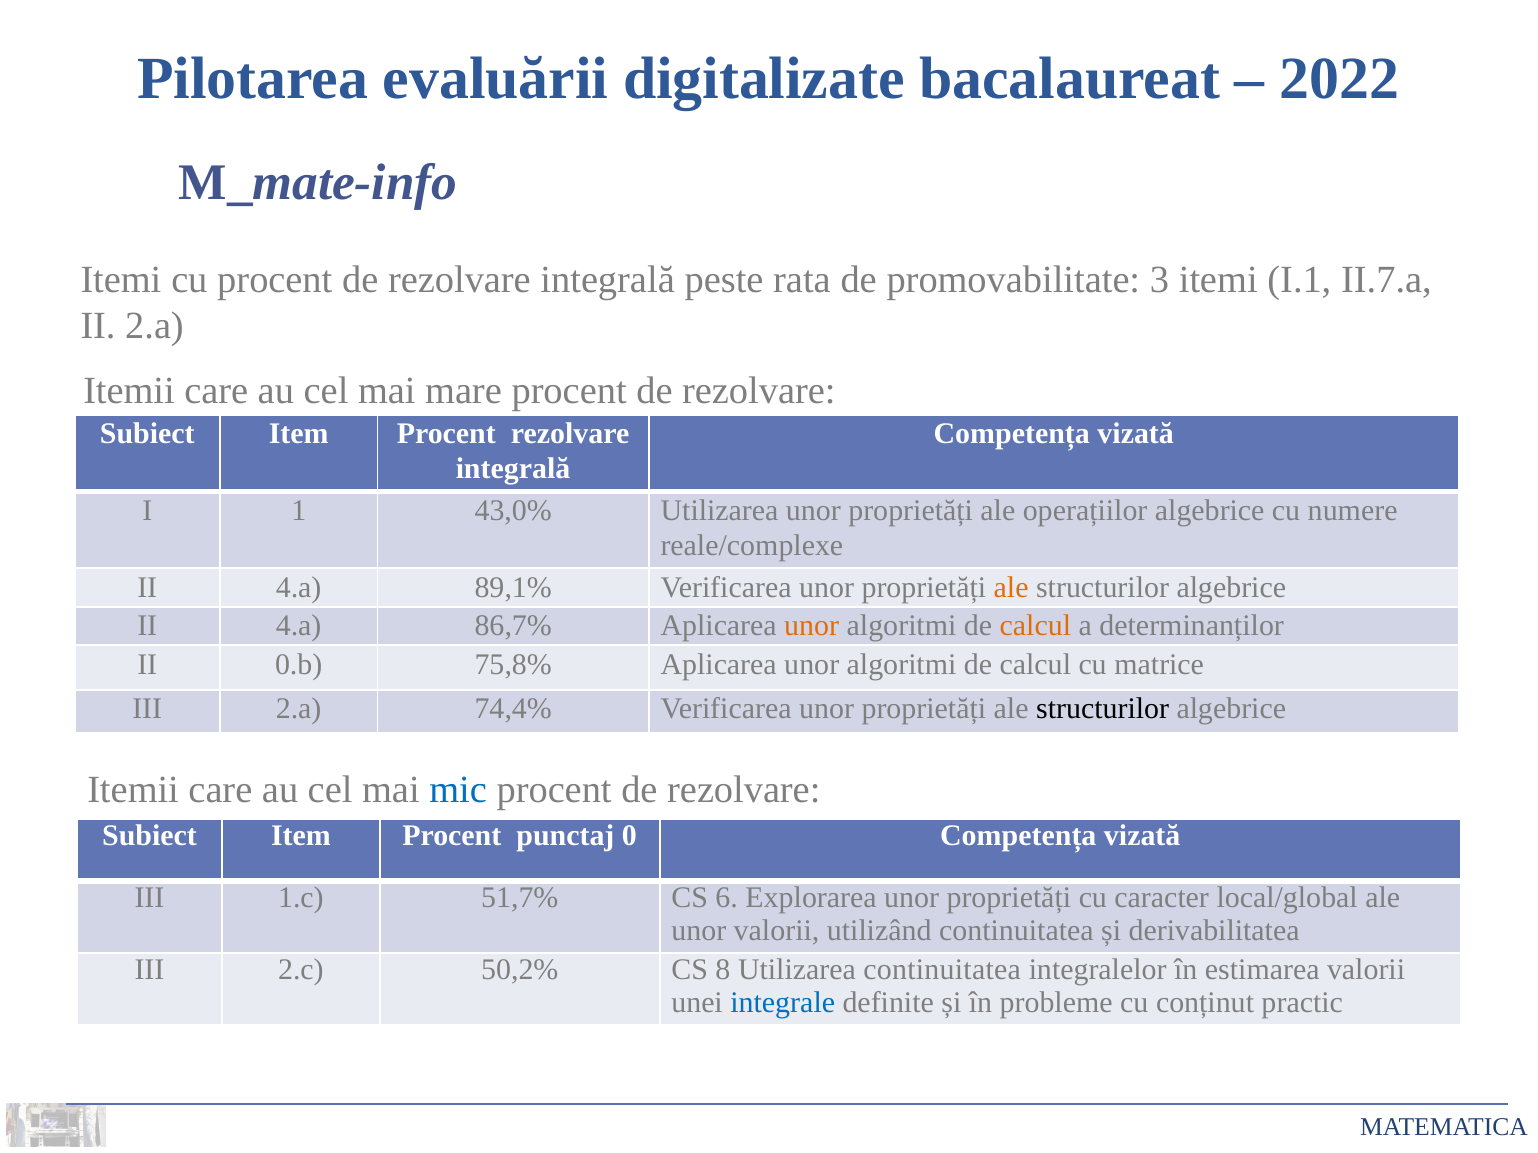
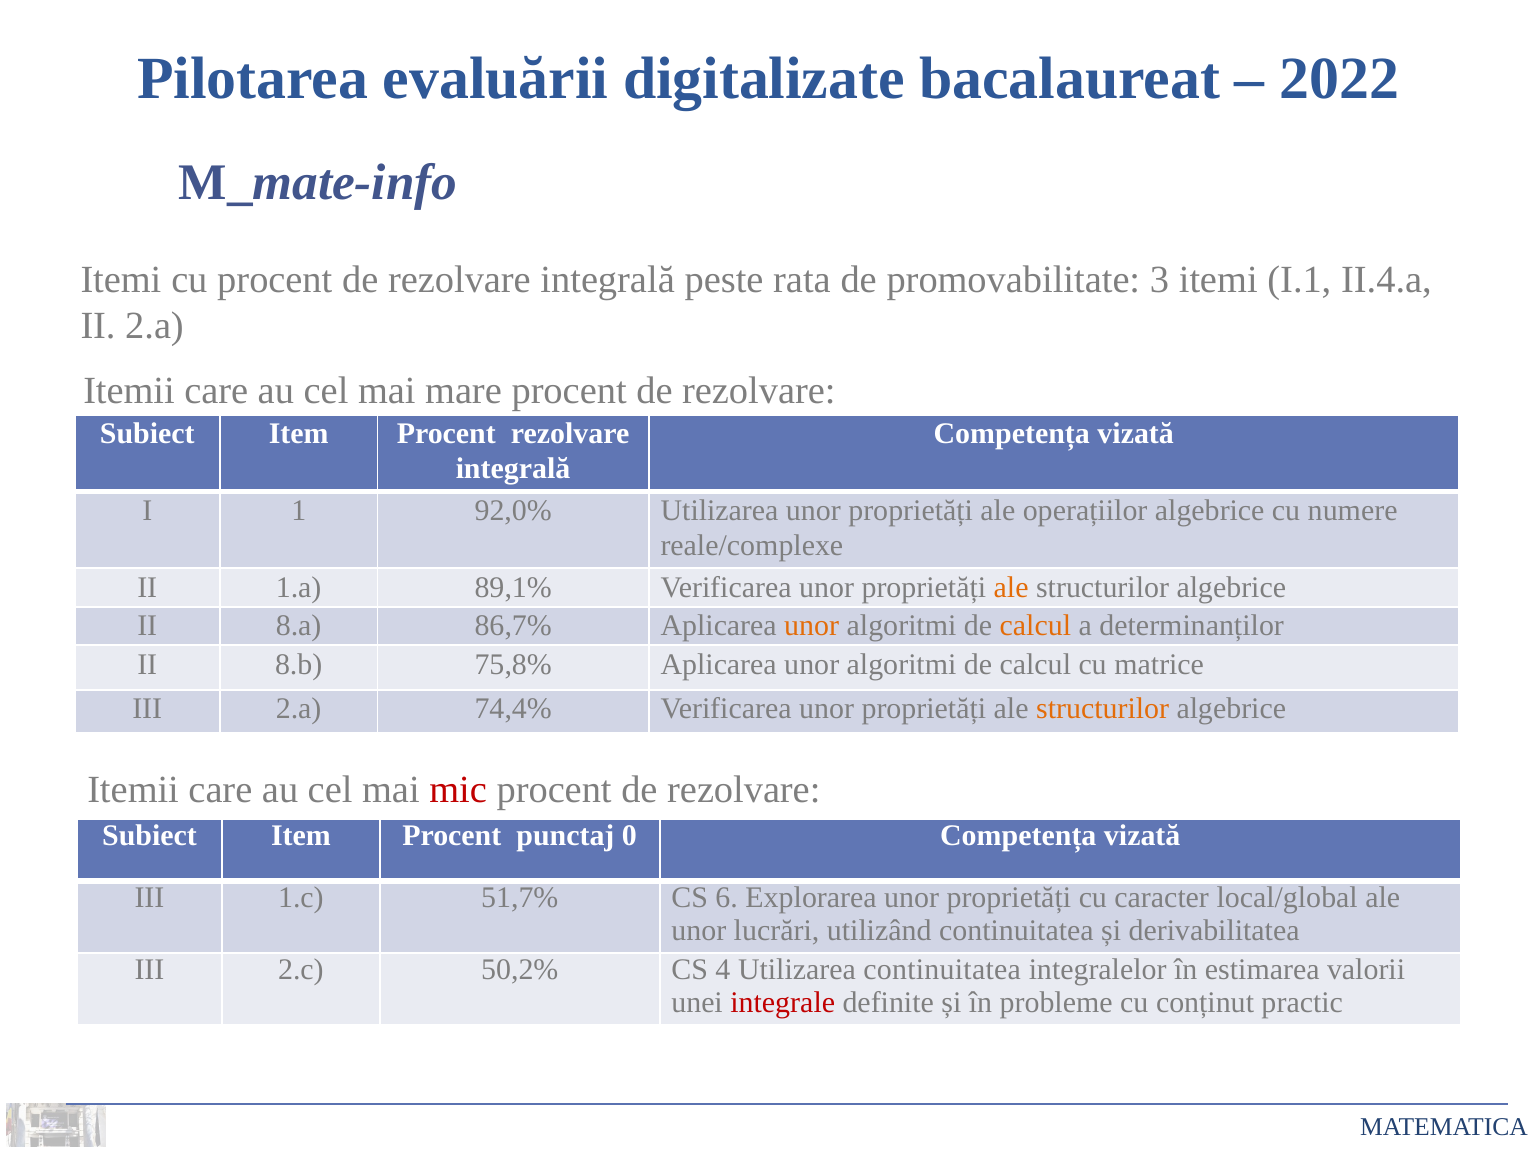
II.7.a: II.7.a -> II.4.a
43,0%: 43,0% -> 92,0%
4.a at (299, 588): 4.a -> 1.a
4.a at (299, 626): 4.a -> 8.a
0.b: 0.b -> 8.b
structurilor at (1103, 709) colour: black -> orange
mic colour: blue -> red
unor valorii: valorii -> lucrări
8: 8 -> 4
integrale colour: blue -> red
